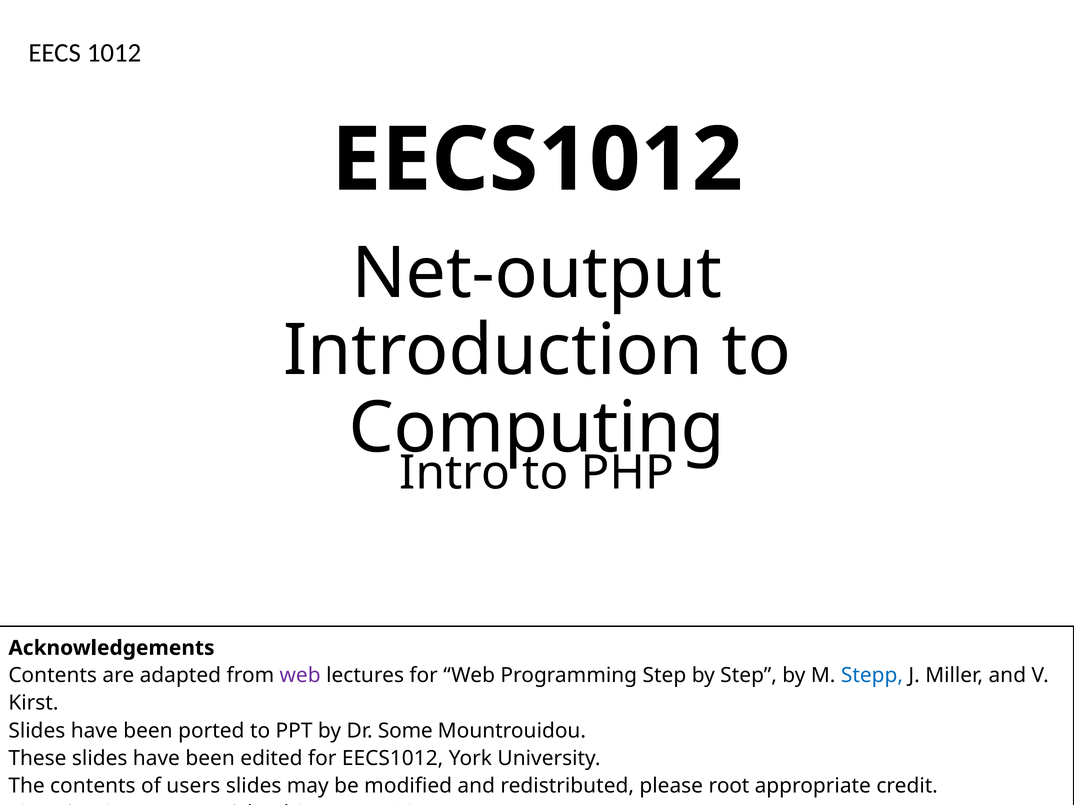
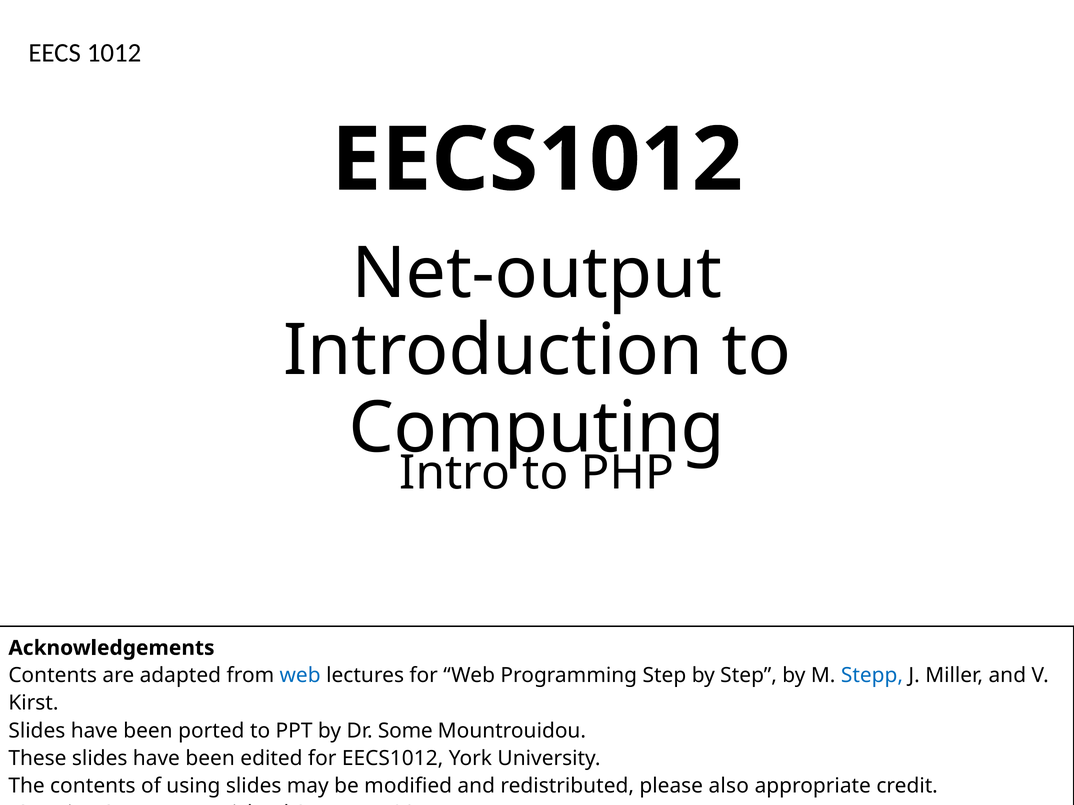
web at (300, 676) colour: purple -> blue
users: users -> using
root: root -> also
